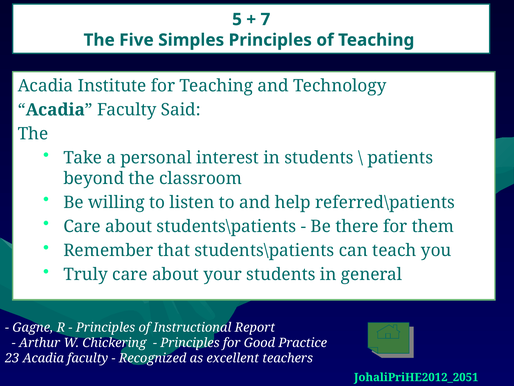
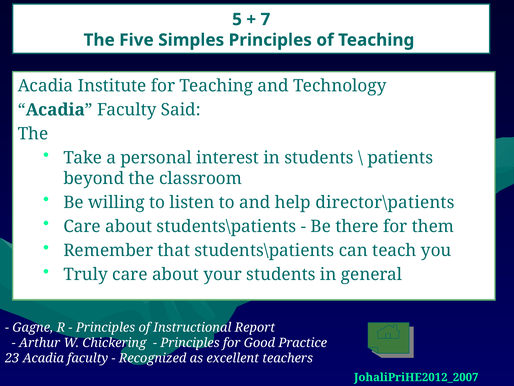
referred\patients: referred\patients -> director\patients
JohaliPriHE2012_2051: JohaliPriHE2012_2051 -> JohaliPriHE2012_2007
